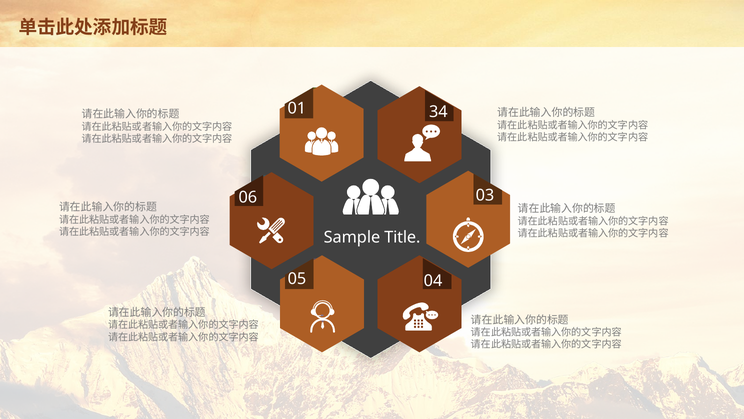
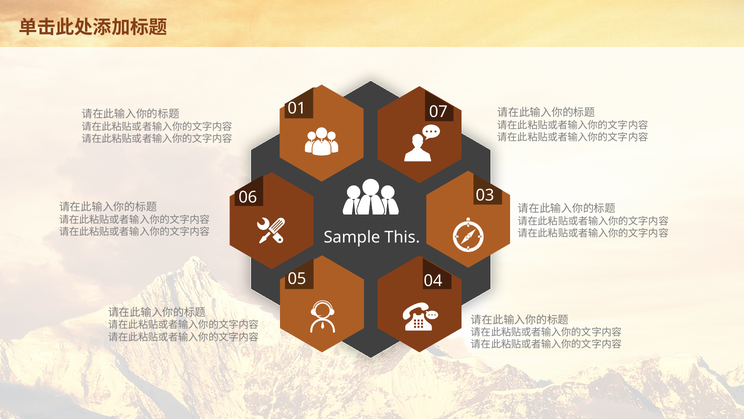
34: 34 -> 07
Title: Title -> This
